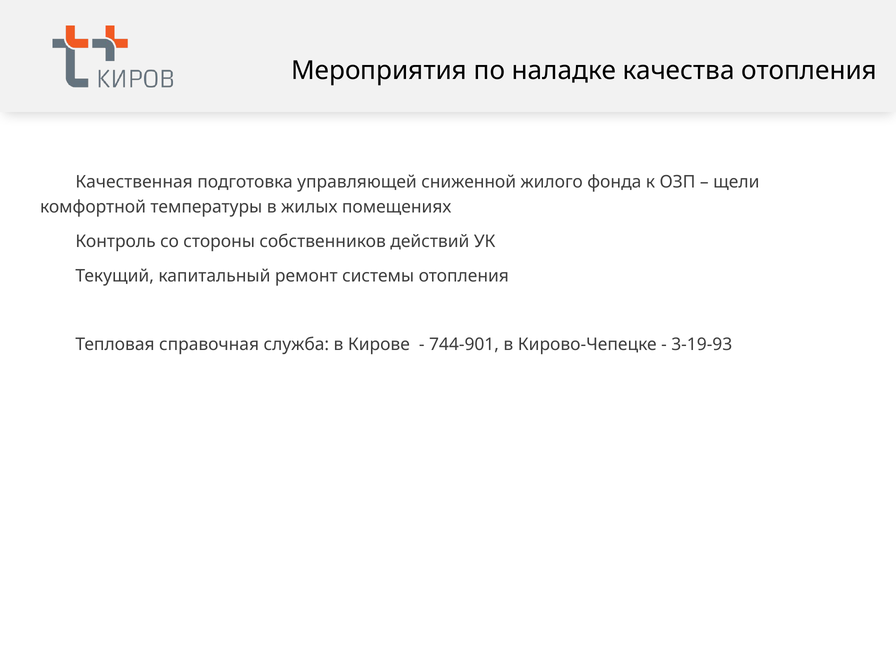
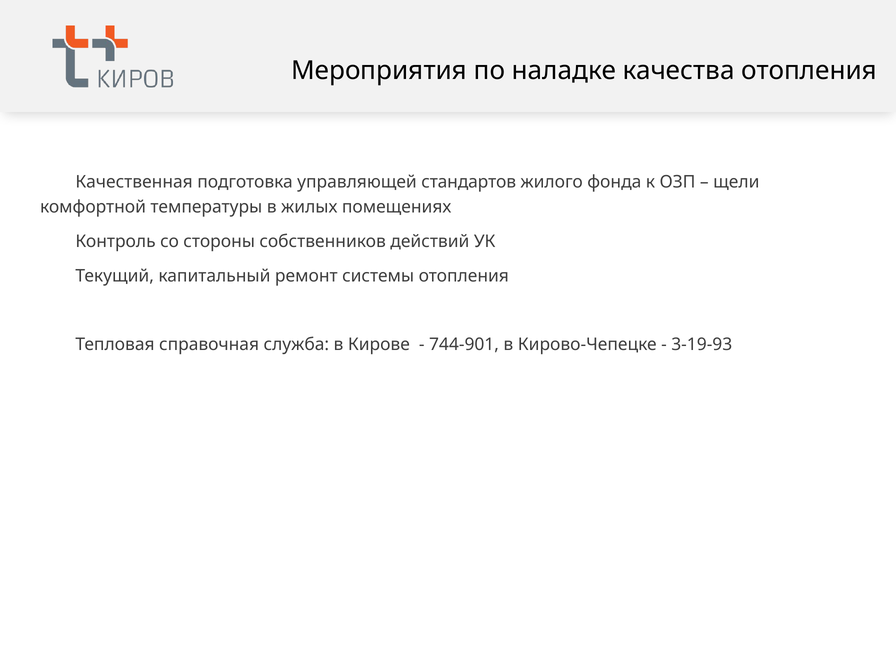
сниженной: сниженной -> стандартов
